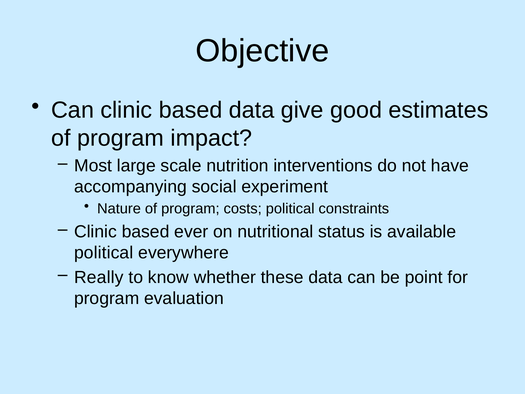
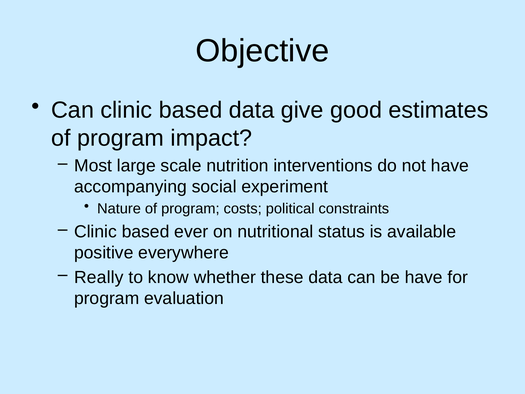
political at (104, 253): political -> positive
be point: point -> have
